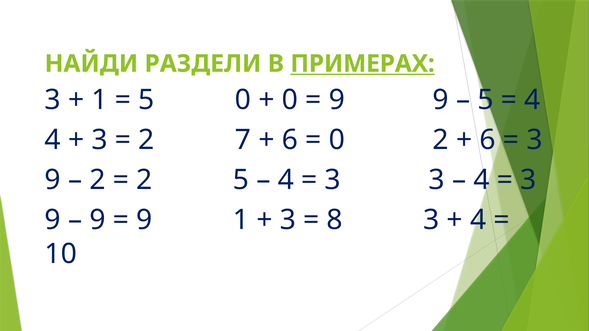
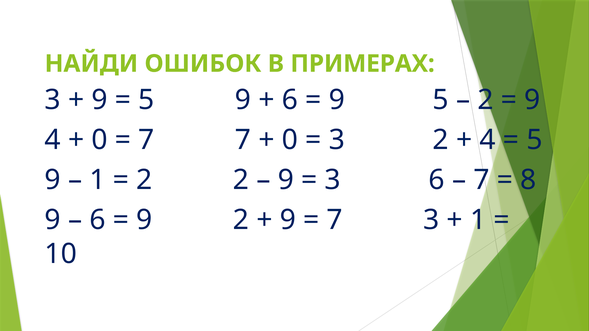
РАЗДЕЛИ: РАЗДЕЛИ -> ОШИБОК
ПРИМЕРАХ underline: present -> none
1 at (100, 100): 1 -> 9
0 at (243, 100): 0 -> 9
0 at (290, 100): 0 -> 6
9 9: 9 -> 5
5 at (486, 100): 5 -> 2
4 at (532, 100): 4 -> 9
3 at (100, 140): 3 -> 0
2 at (146, 140): 2 -> 7
6 at (290, 140): 6 -> 0
0 at (337, 140): 0 -> 3
6 at (488, 140): 6 -> 4
3 at (534, 140): 3 -> 5
2 at (97, 180): 2 -> 1
2 5: 5 -> 2
4 at (286, 180): 4 -> 9
3 3: 3 -> 6
4 at (481, 180): 4 -> 7
3 at (528, 180): 3 -> 8
9 at (97, 220): 9 -> 6
9 1: 1 -> 2
3 at (288, 220): 3 -> 9
8 at (335, 220): 8 -> 7
4 at (478, 220): 4 -> 1
